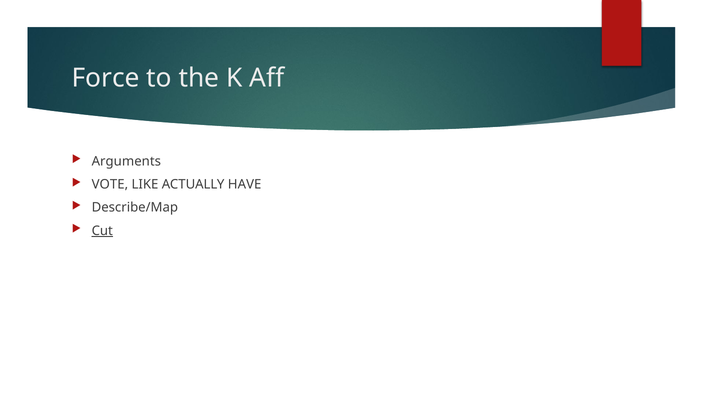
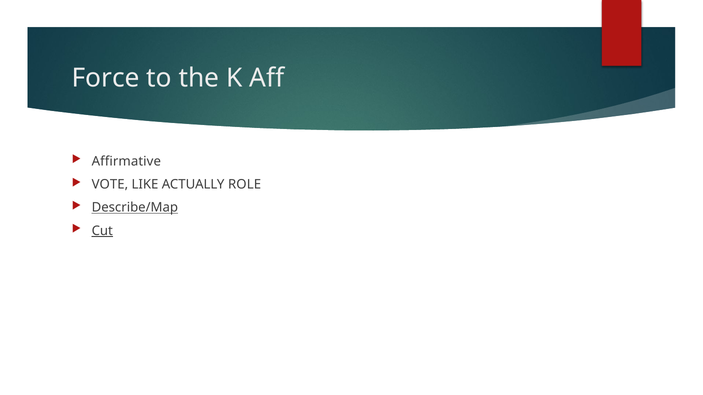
Arguments: Arguments -> Affirmative
HAVE: HAVE -> ROLE
Describe/Map underline: none -> present
